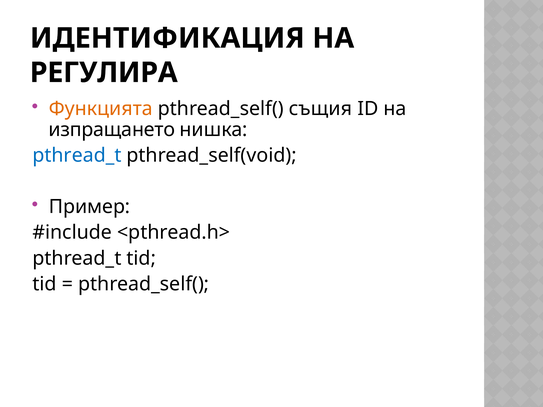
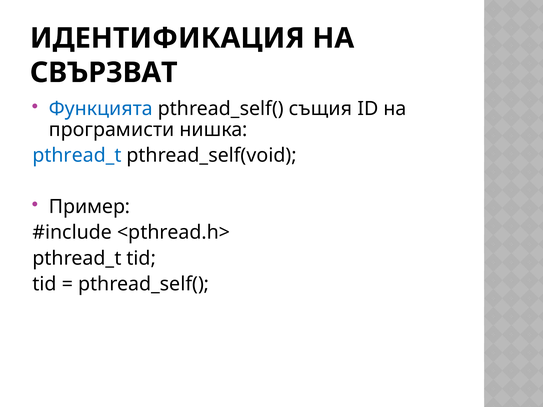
РЕГУЛИРА: РЕГУЛИРА -> СВЪРЗВАТ
Функцията colour: orange -> blue
изпращането: изпращането -> програмисти
